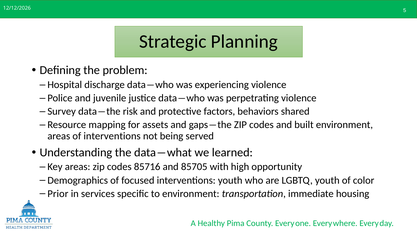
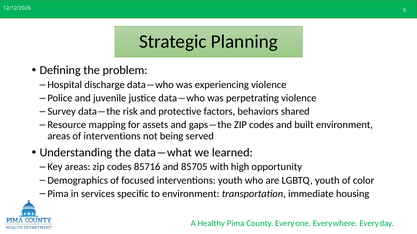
Prior at (58, 194): Prior -> Pima
